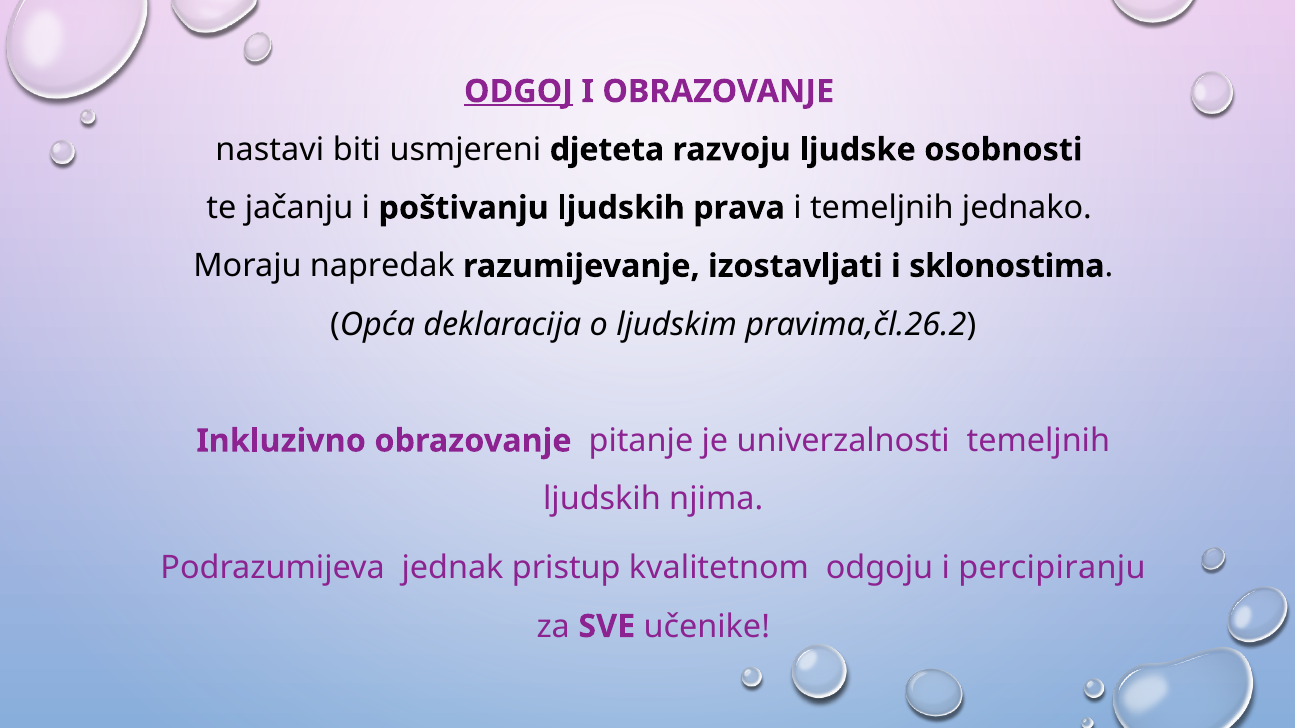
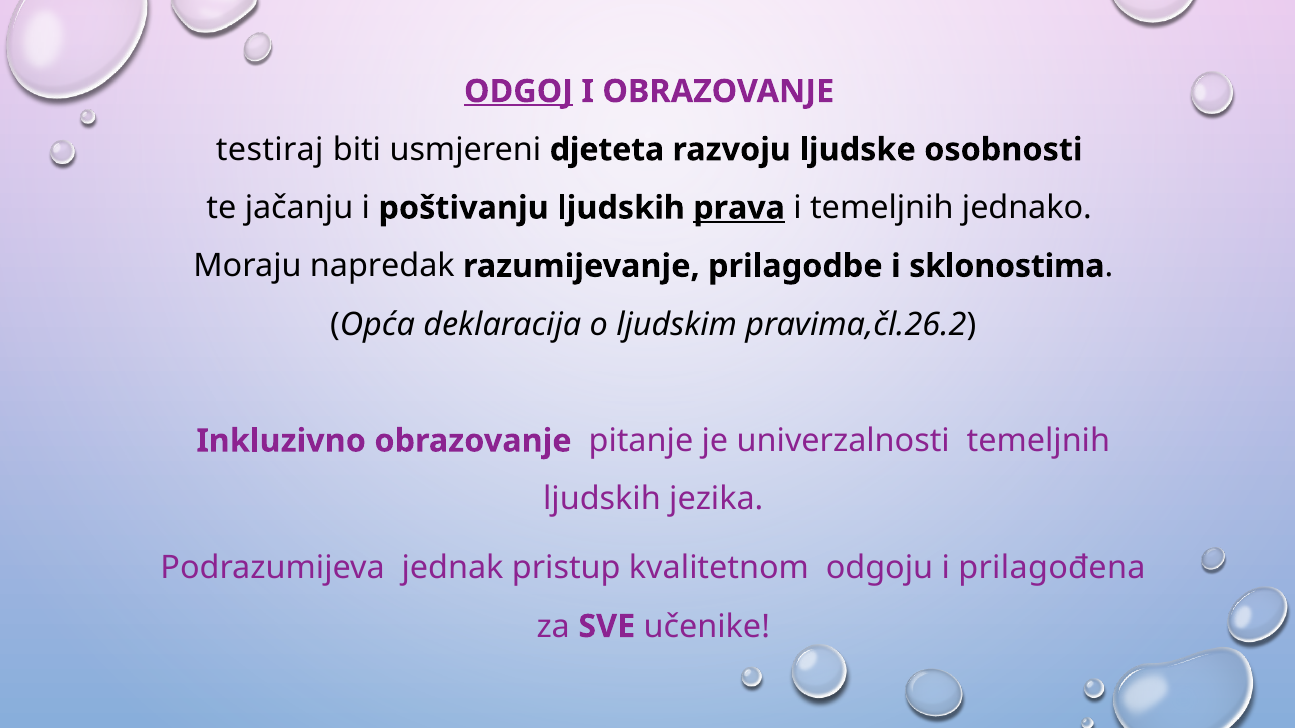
nastavi: nastavi -> testiraj
prava underline: none -> present
izostavljati: izostavljati -> prilagodbe
njima: njima -> jezika
percipiranju: percipiranju -> prilagođena
